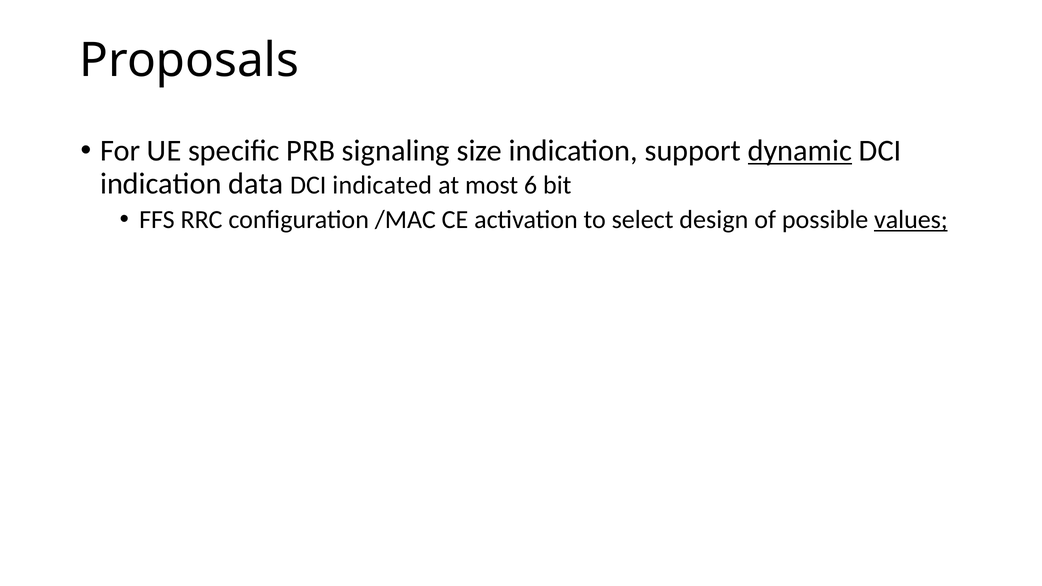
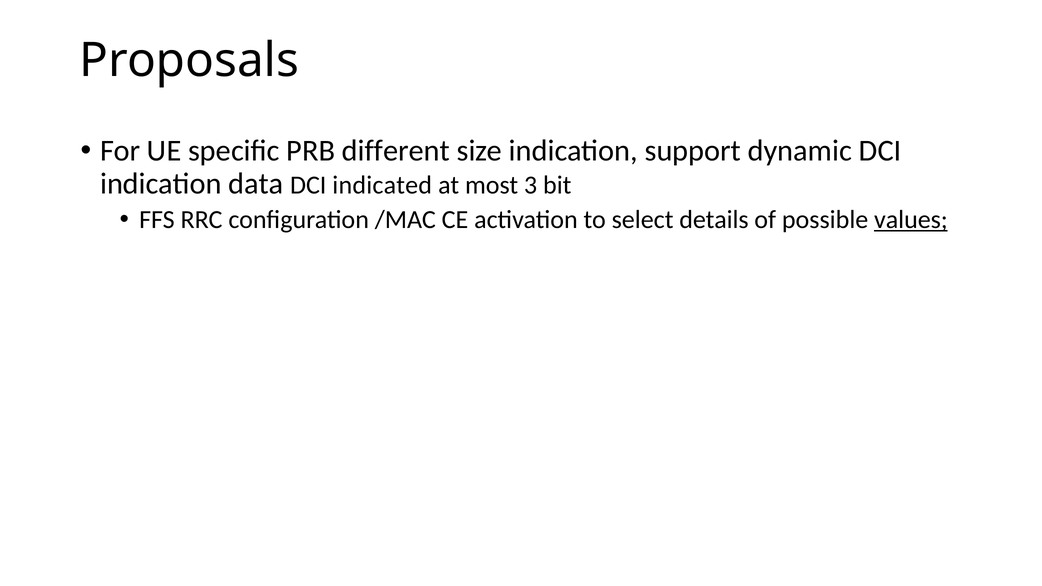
signaling: signaling -> different
dynamic underline: present -> none
6: 6 -> 3
design: design -> details
